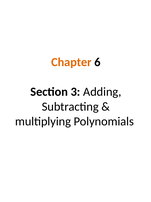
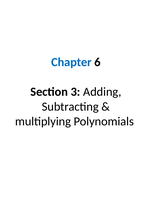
Chapter colour: orange -> blue
